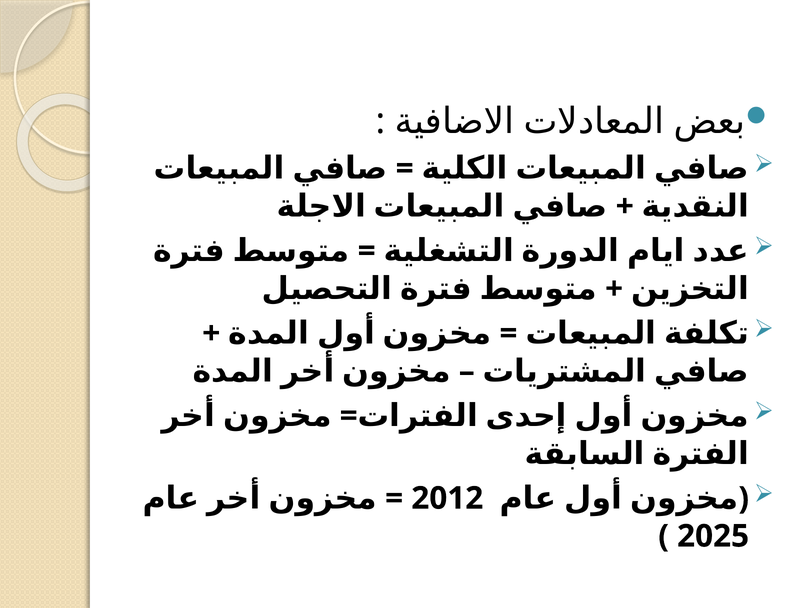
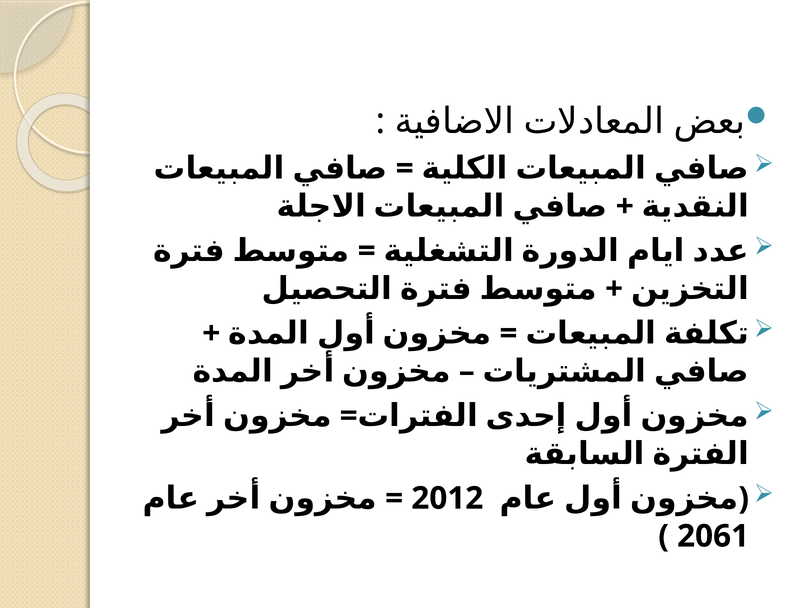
2025: 2025 -> 2061
